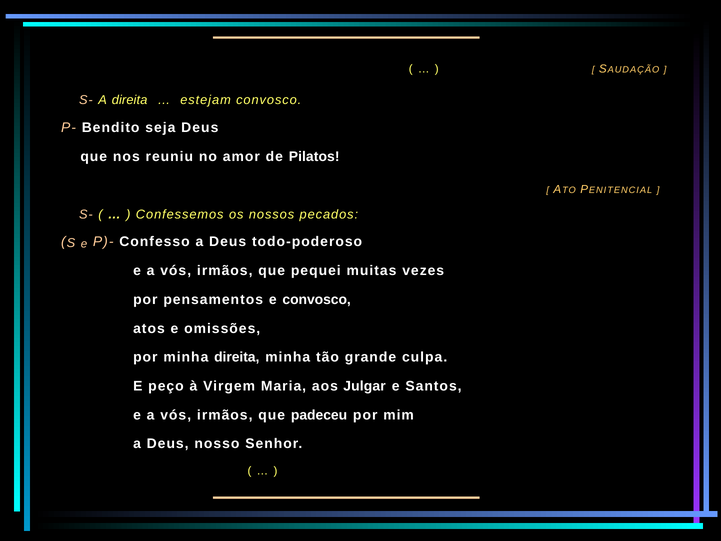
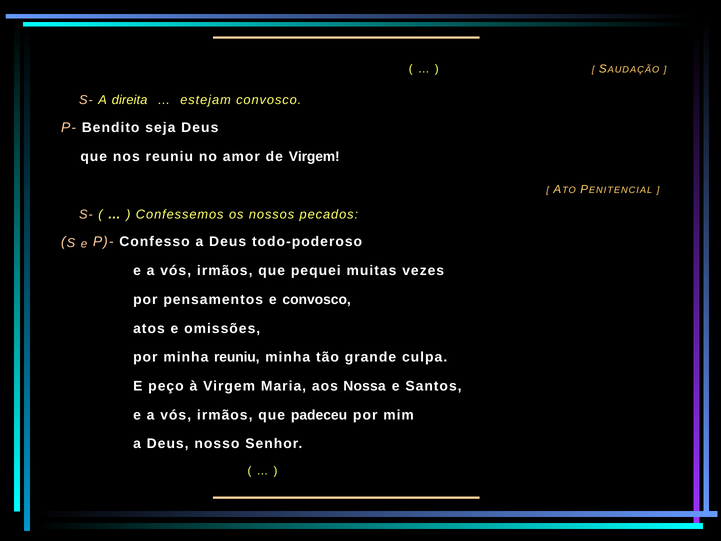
de Pilatos: Pilatos -> Virgem
minha direita: direita -> reuniu
Julgar: Julgar -> Nossa
